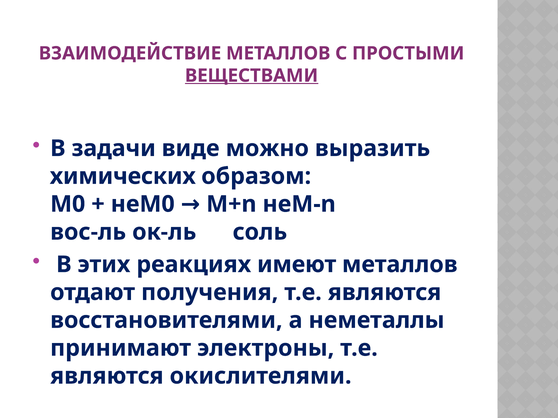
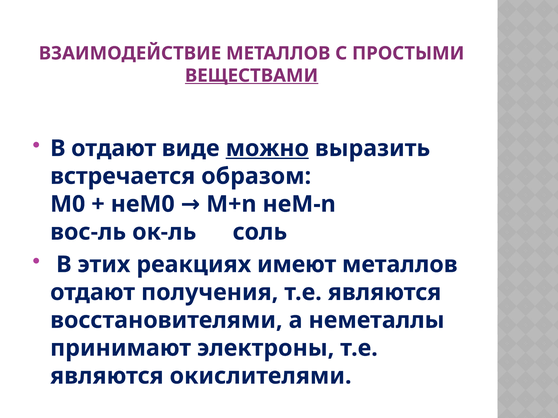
В задачи: задачи -> отдают
можно underline: none -> present
химических: химических -> встречается
